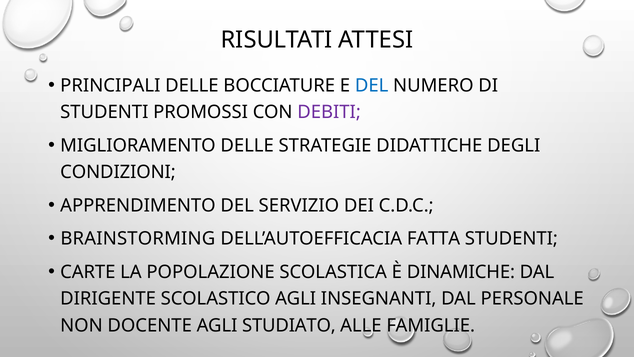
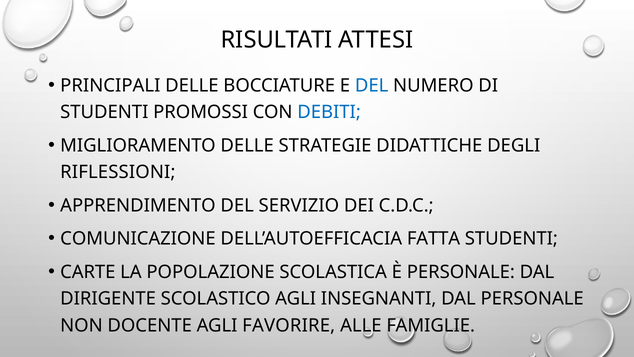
DEBITI colour: purple -> blue
CONDIZIONI: CONDIZIONI -> RIFLESSIONI
BRAINSTORMING: BRAINSTORMING -> COMUNICAZIONE
È DINAMICHE: DINAMICHE -> PERSONALE
STUDIATO: STUDIATO -> FAVORIRE
